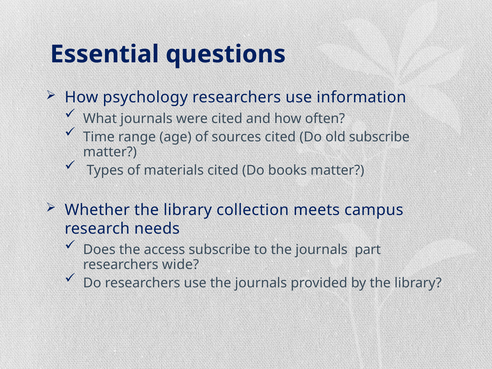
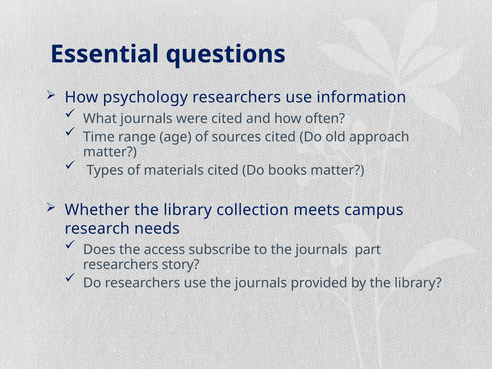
old subscribe: subscribe -> approach
wide: wide -> story
